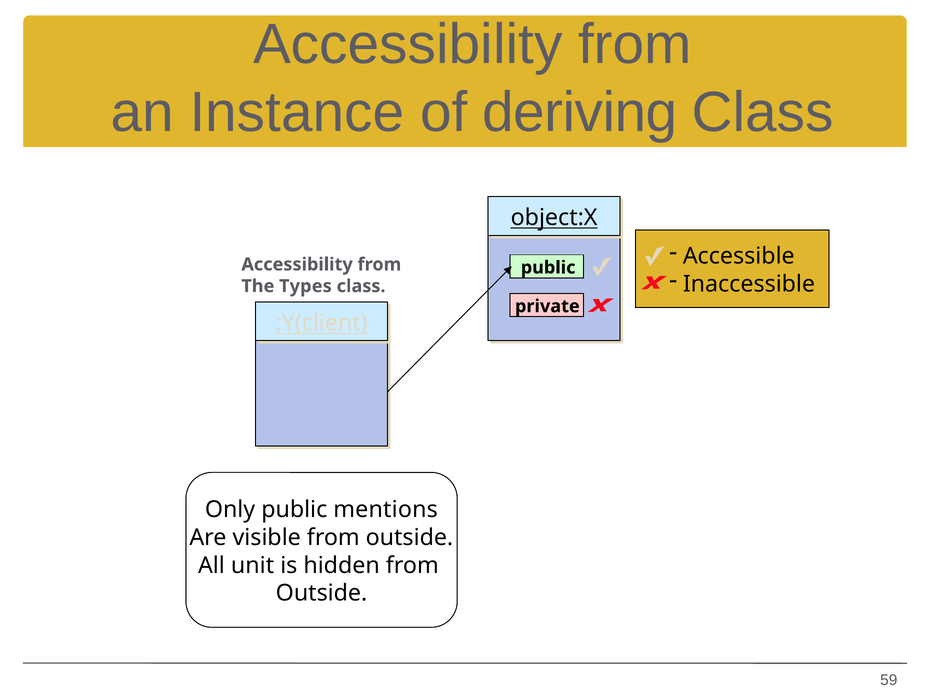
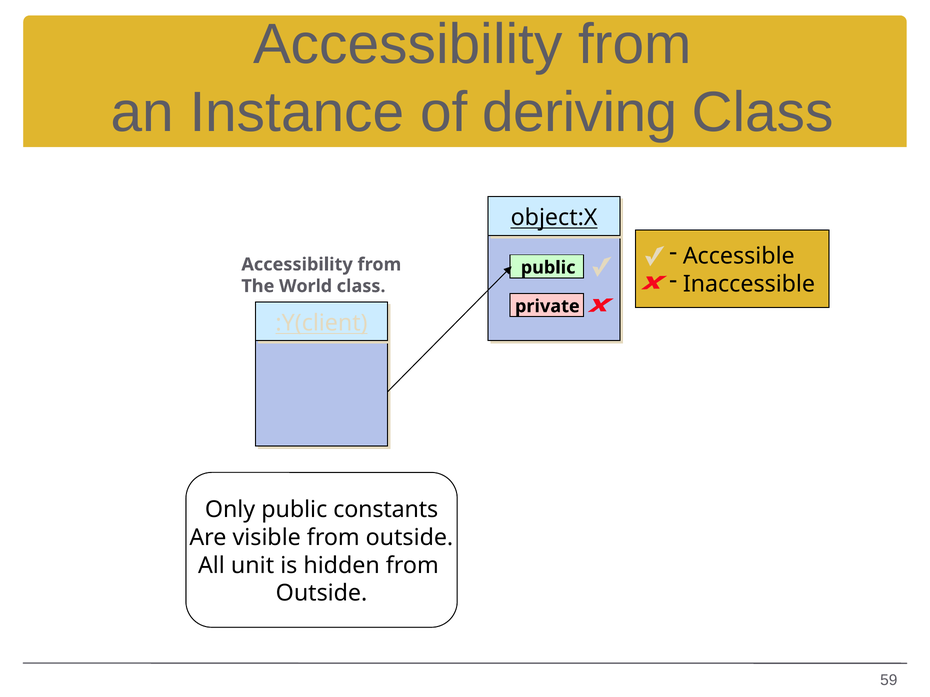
Types: Types -> World
mentions: mentions -> constants
